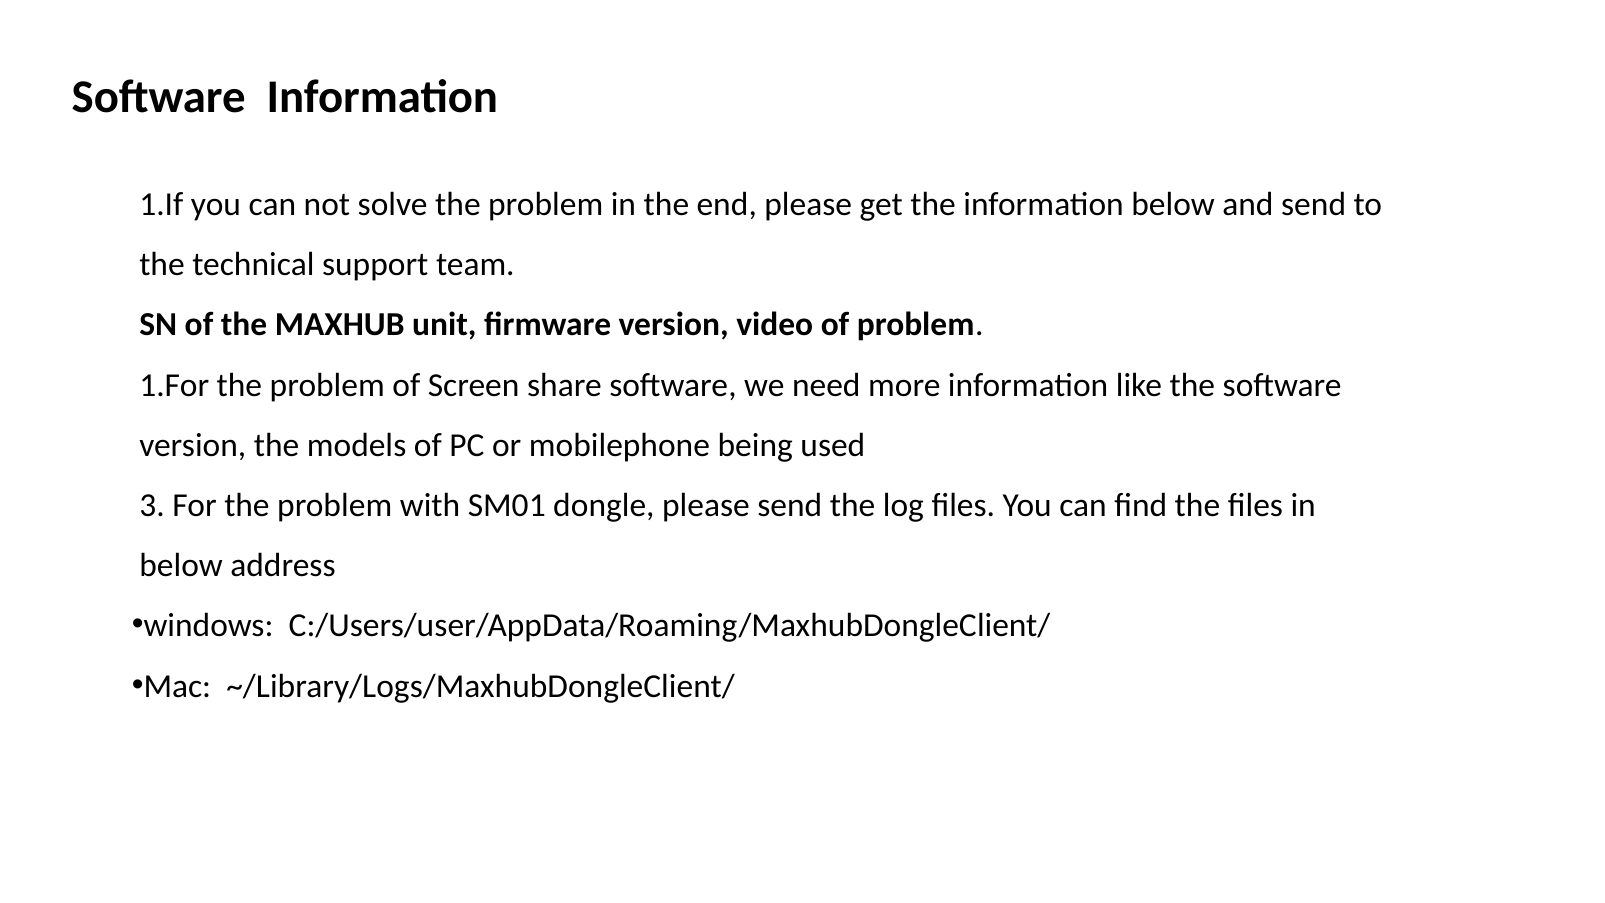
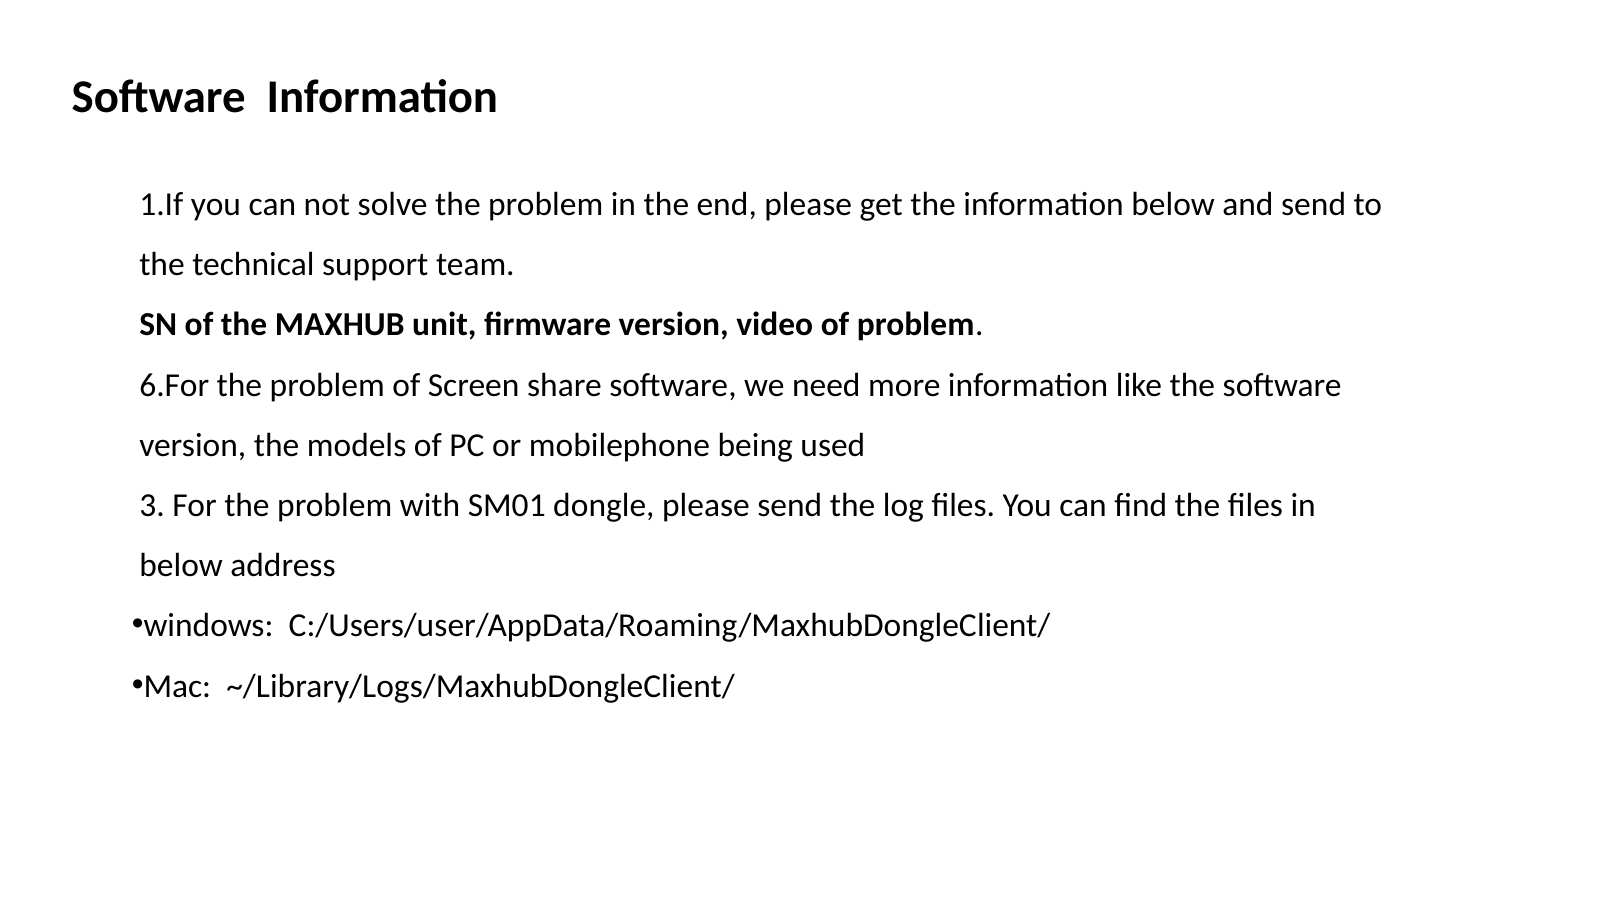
1.For: 1.For -> 6.For
